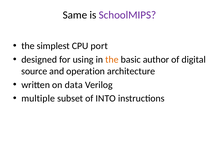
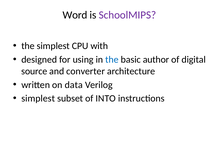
Same: Same -> Word
port: port -> with
the at (112, 60) colour: orange -> blue
operation: operation -> converter
multiple at (38, 99): multiple -> simplest
